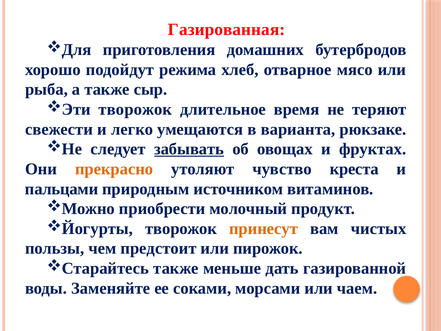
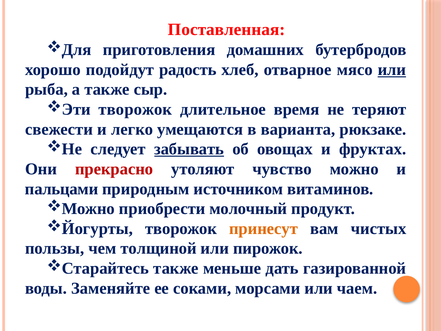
Газированная: Газированная -> Поставленная
режима: режима -> радость
или at (392, 70) underline: none -> present
прекрасно colour: orange -> red
креста: креста -> можно
предстоит: предстоит -> толщиной
